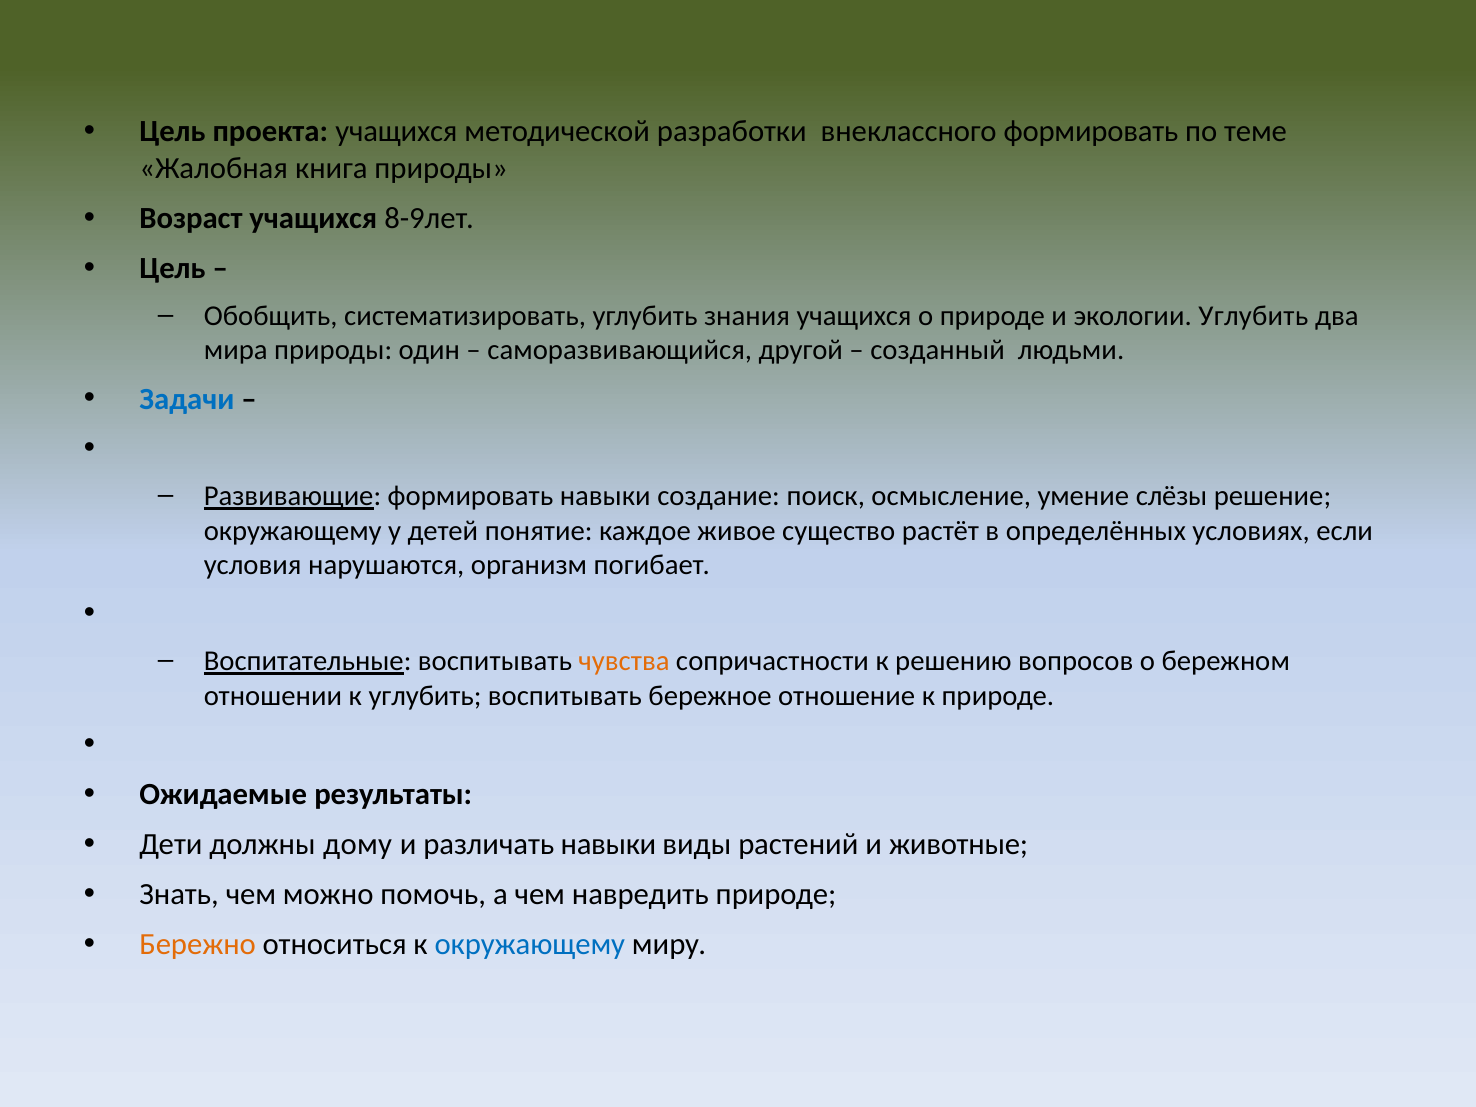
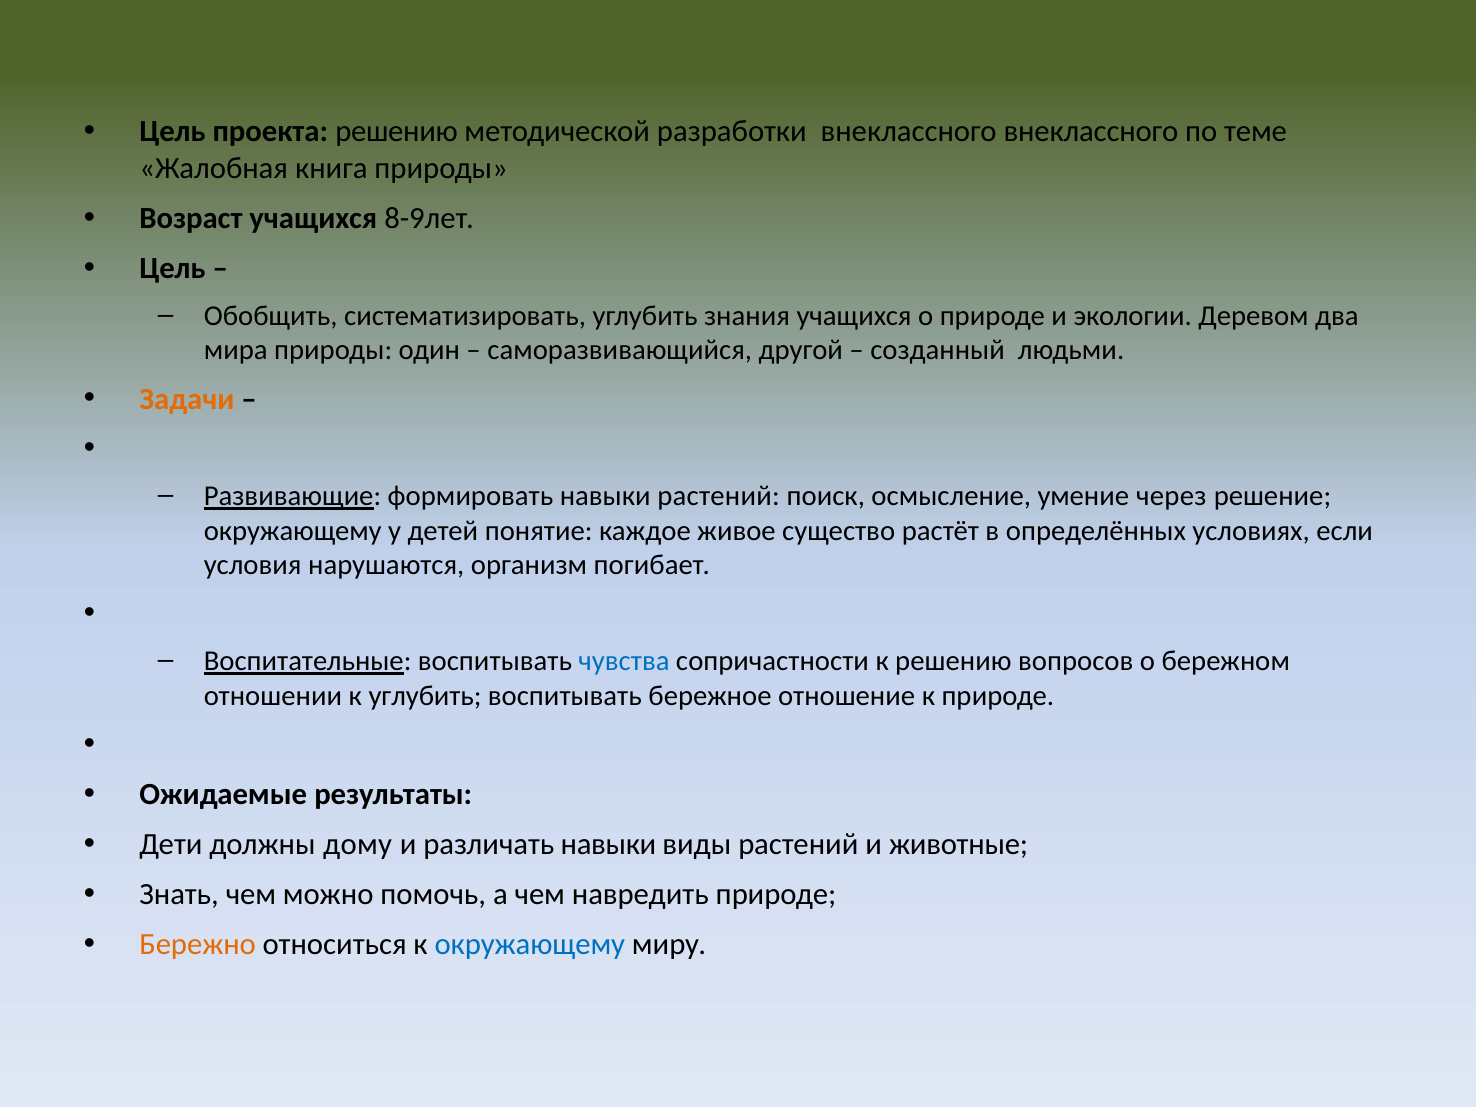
проекта учащихся: учащихся -> решению
внеклассного формировать: формировать -> внеклассного
экологии Углубить: Углубить -> Деревом
Задачи colour: blue -> orange
навыки создание: создание -> растений
слёзы: слёзы -> через
чувства colour: orange -> blue
